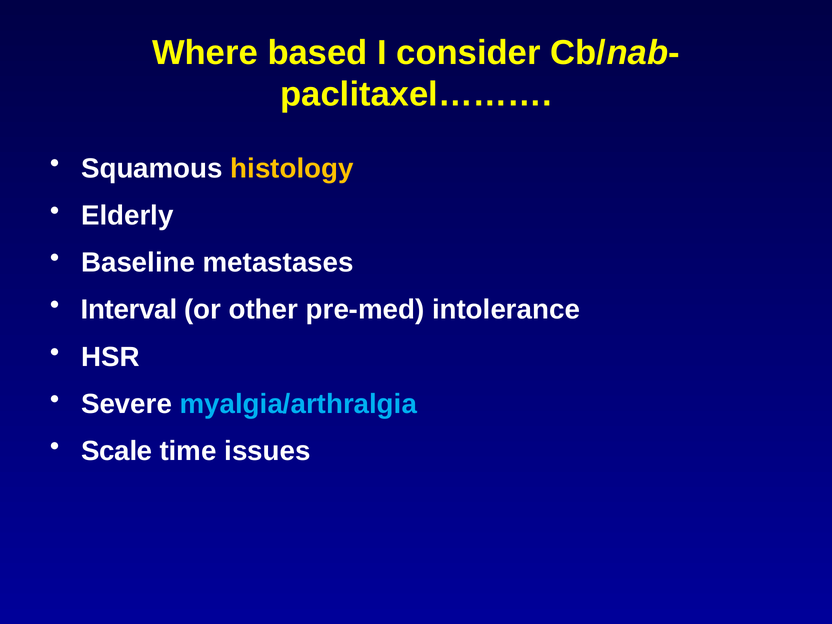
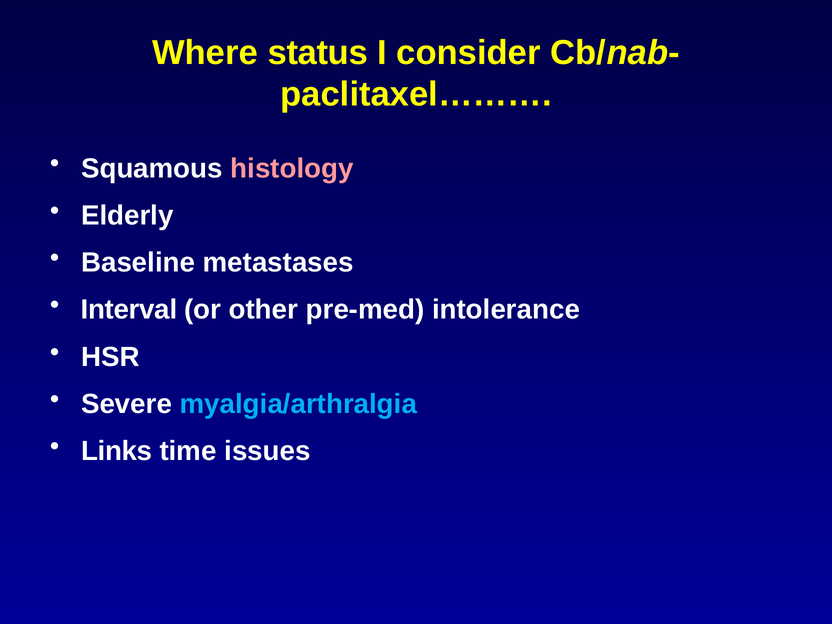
based: based -> status
histology colour: yellow -> pink
Scale: Scale -> Links
